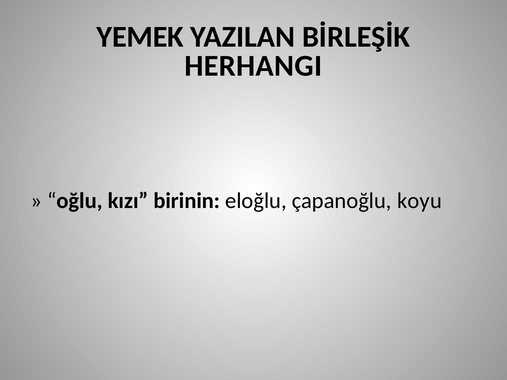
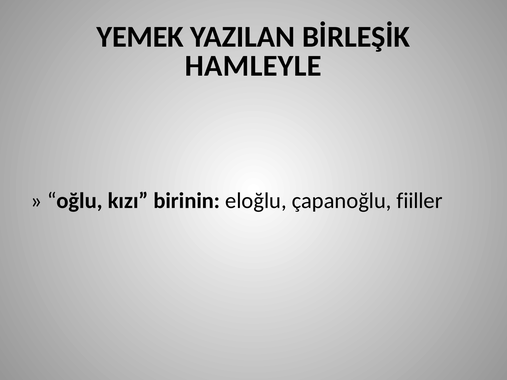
HERHANGI: HERHANGI -> HAMLEYLE
koyu: koyu -> fiiller
